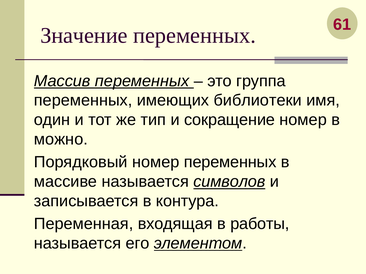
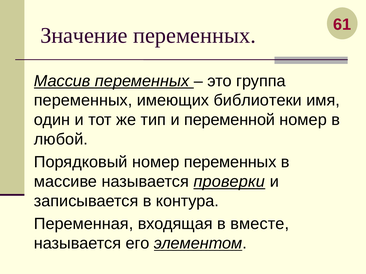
сокращение: сокращение -> переменной
можно: можно -> любой
символов: символов -> проверки
работы: работы -> вместе
